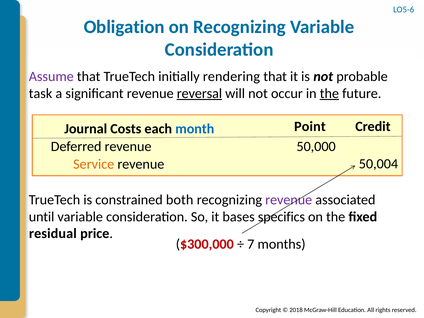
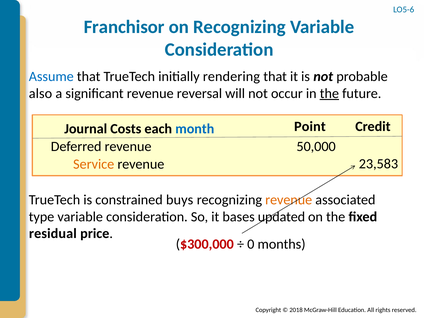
Obligation: Obligation -> Franchisor
Assume colour: purple -> blue
task: task -> also
reversal underline: present -> none
50,004: 50,004 -> 23,583
both: both -> buys
revenue at (289, 200) colour: purple -> orange
until: until -> type
specifics: specifics -> updated
7: 7 -> 0
